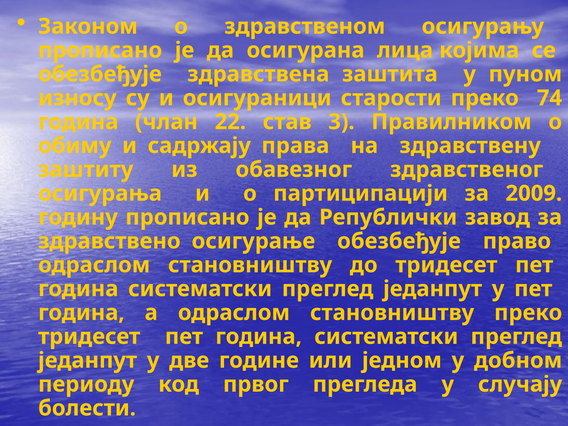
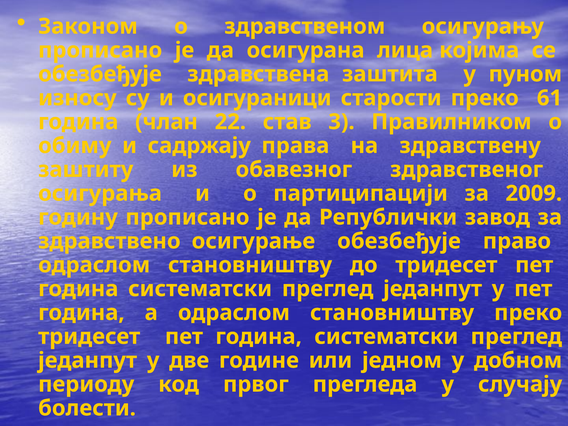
74: 74 -> 61
